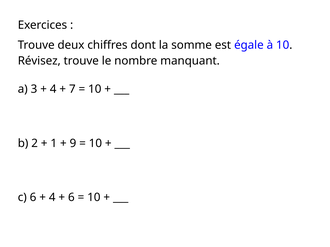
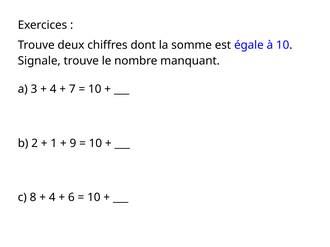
Révisez: Révisez -> Signale
c 6: 6 -> 8
